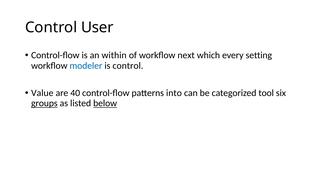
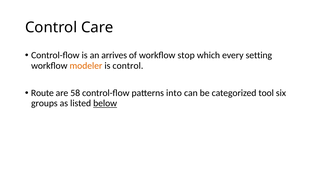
User: User -> Care
within: within -> arrives
next: next -> stop
modeler colour: blue -> orange
Value: Value -> Route
40: 40 -> 58
groups underline: present -> none
